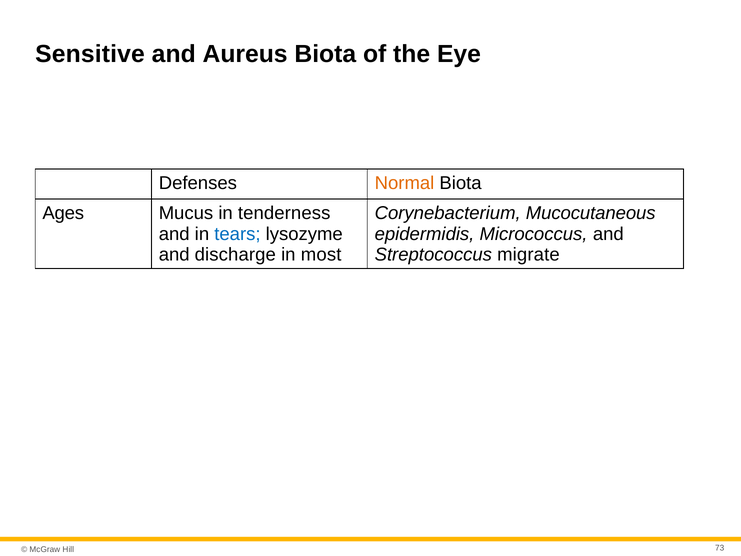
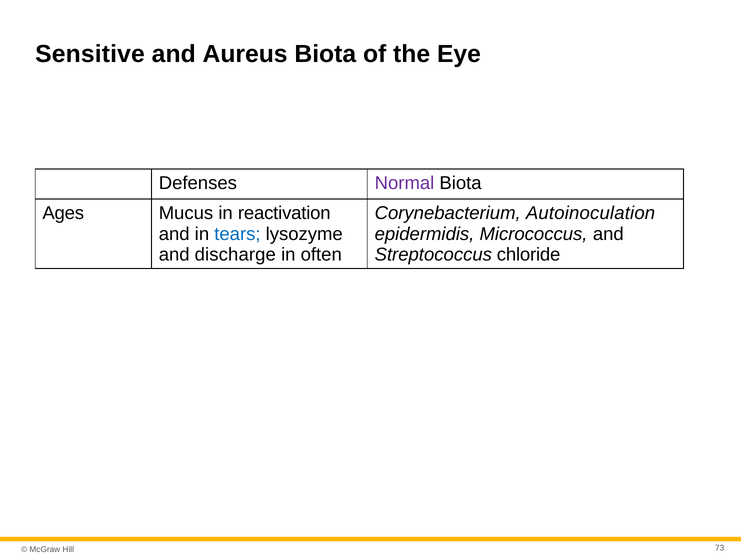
Normal colour: orange -> purple
tenderness: tenderness -> reactivation
Mucocutaneous: Mucocutaneous -> Autoinoculation
most: most -> often
migrate: migrate -> chloride
